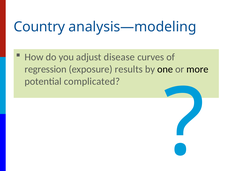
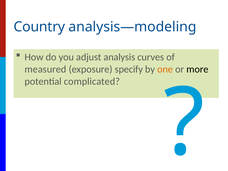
disease: disease -> analysis
regression: regression -> measured
results: results -> specify
one colour: black -> orange
